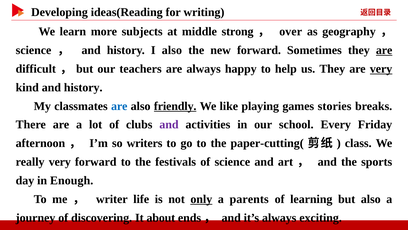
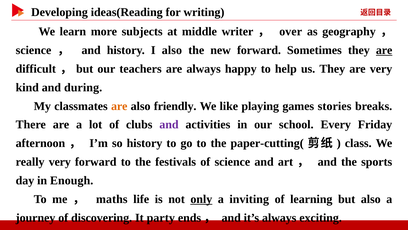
strong: strong -> writer
very at (381, 69) underline: present -> none
kind and history: history -> during
are at (119, 106) colour: blue -> orange
friendly underline: present -> none
so writers: writers -> history
writer: writer -> maths
parents: parents -> inviting
about: about -> party
